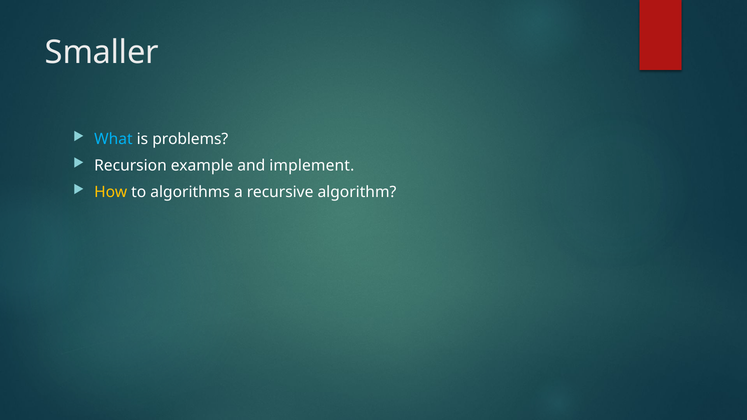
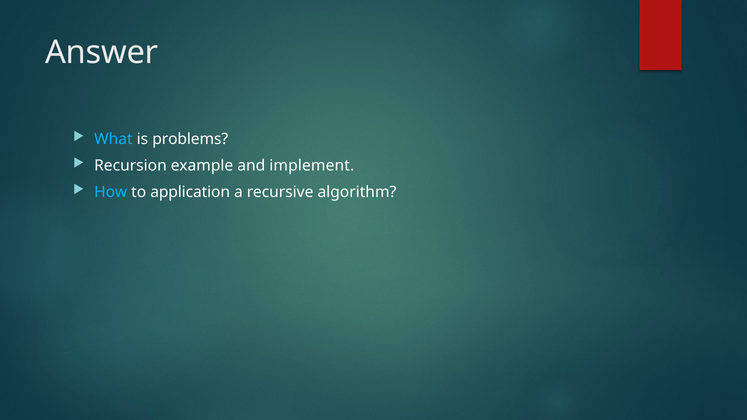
Smaller: Smaller -> Answer
How colour: yellow -> light blue
algorithms: algorithms -> application
